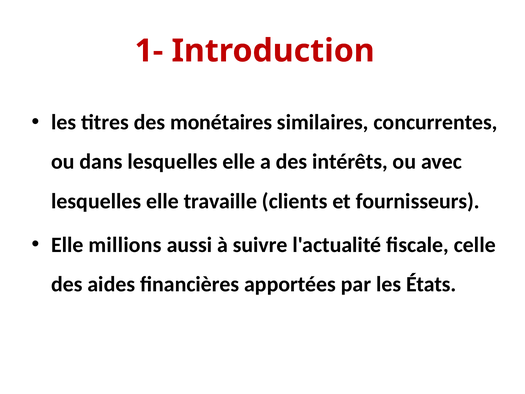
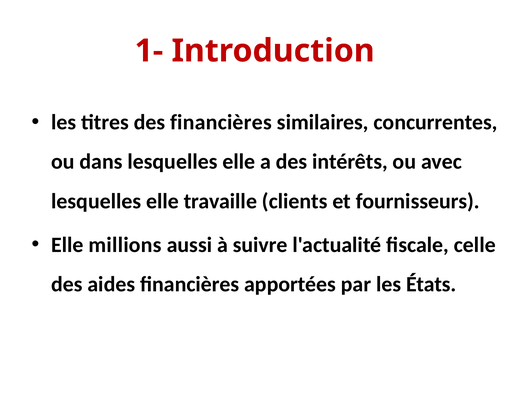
des monétaires: monétaires -> financières
